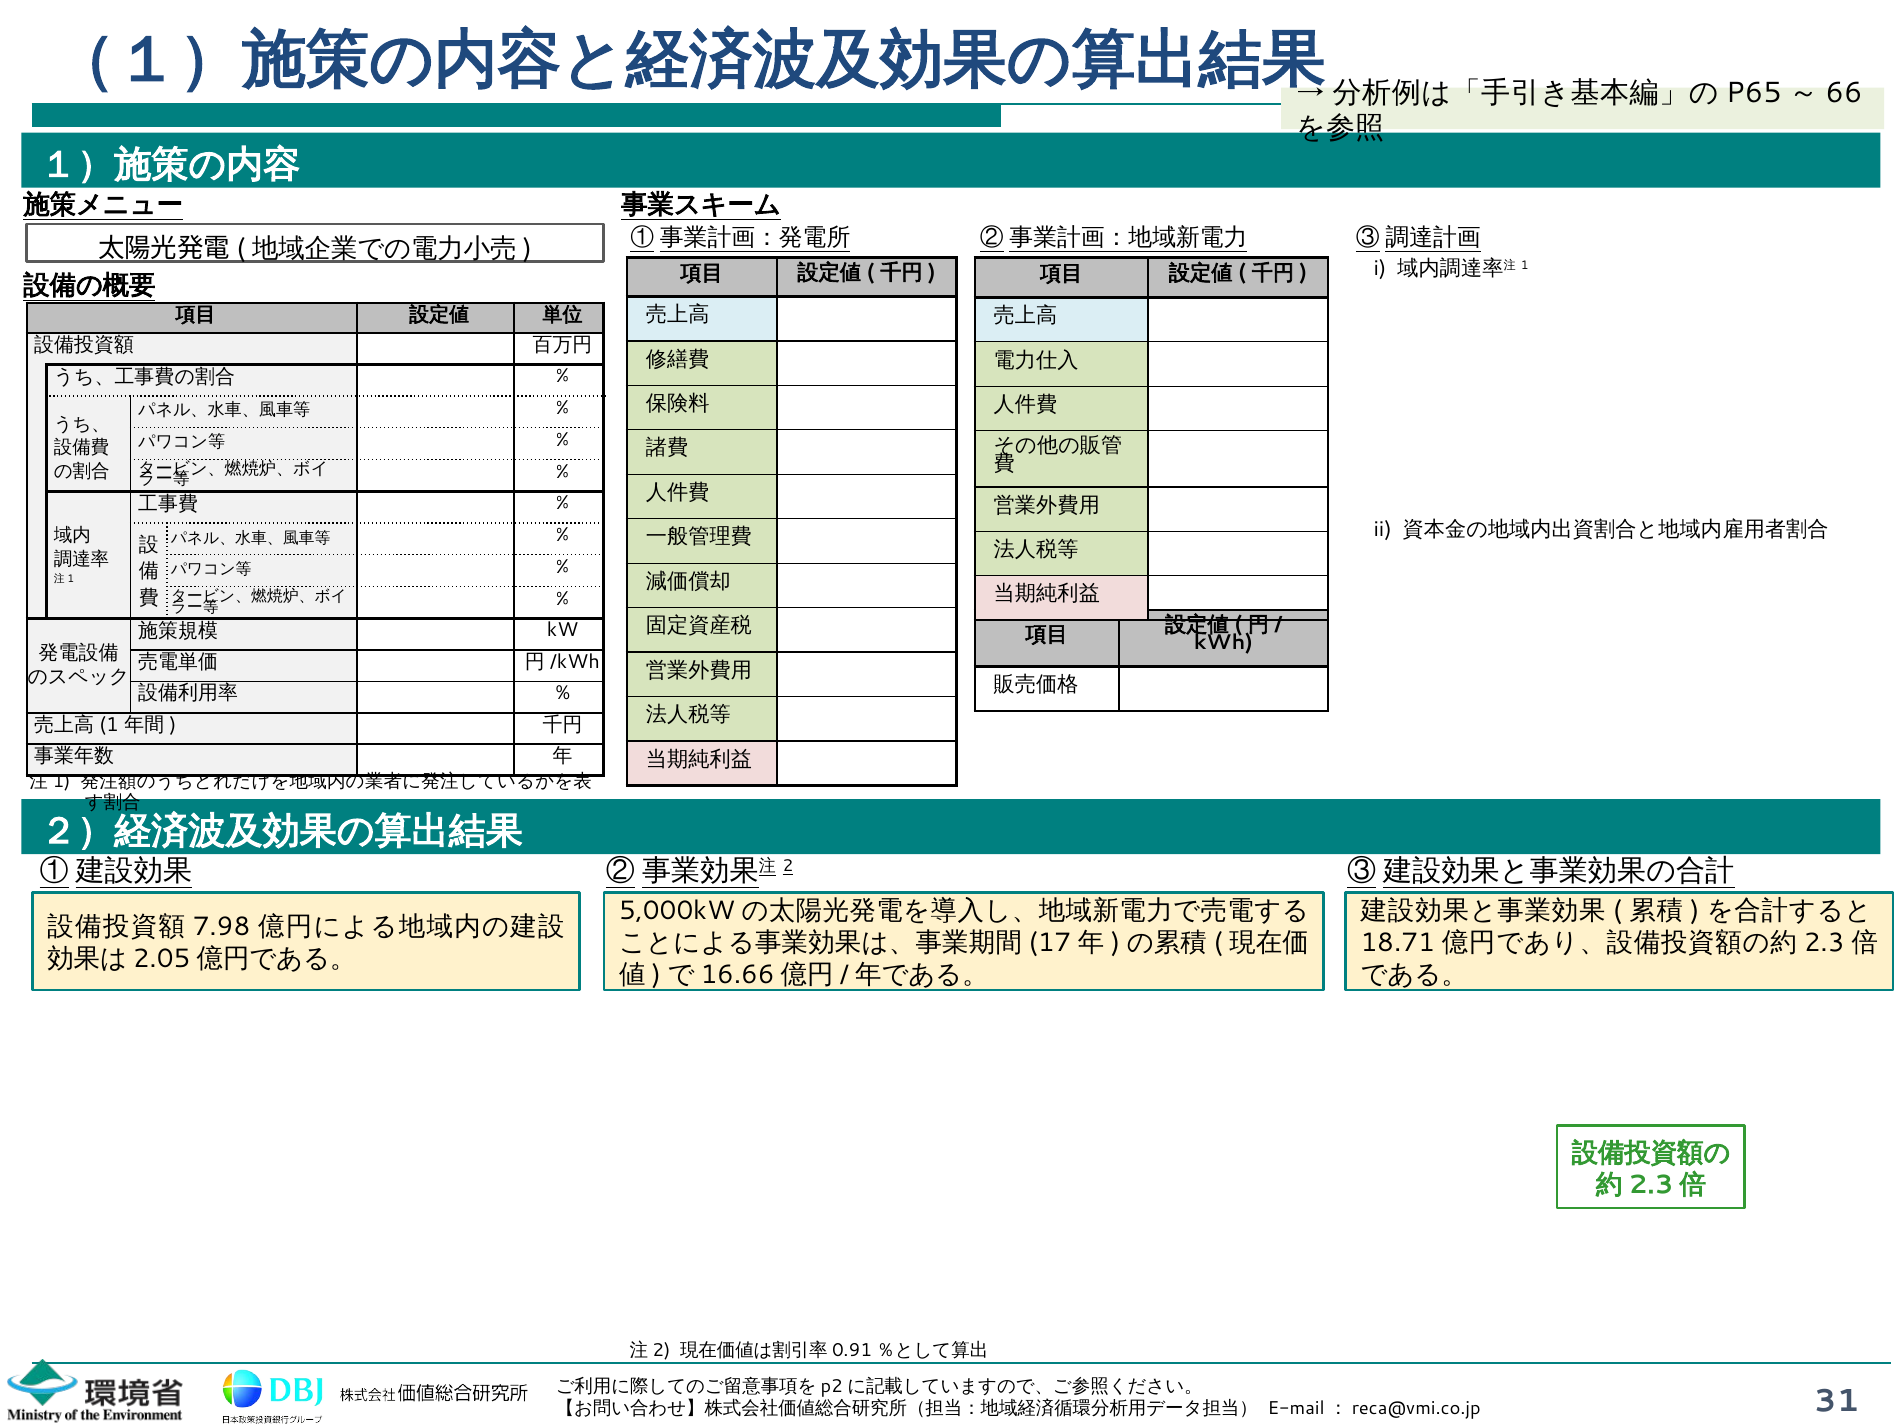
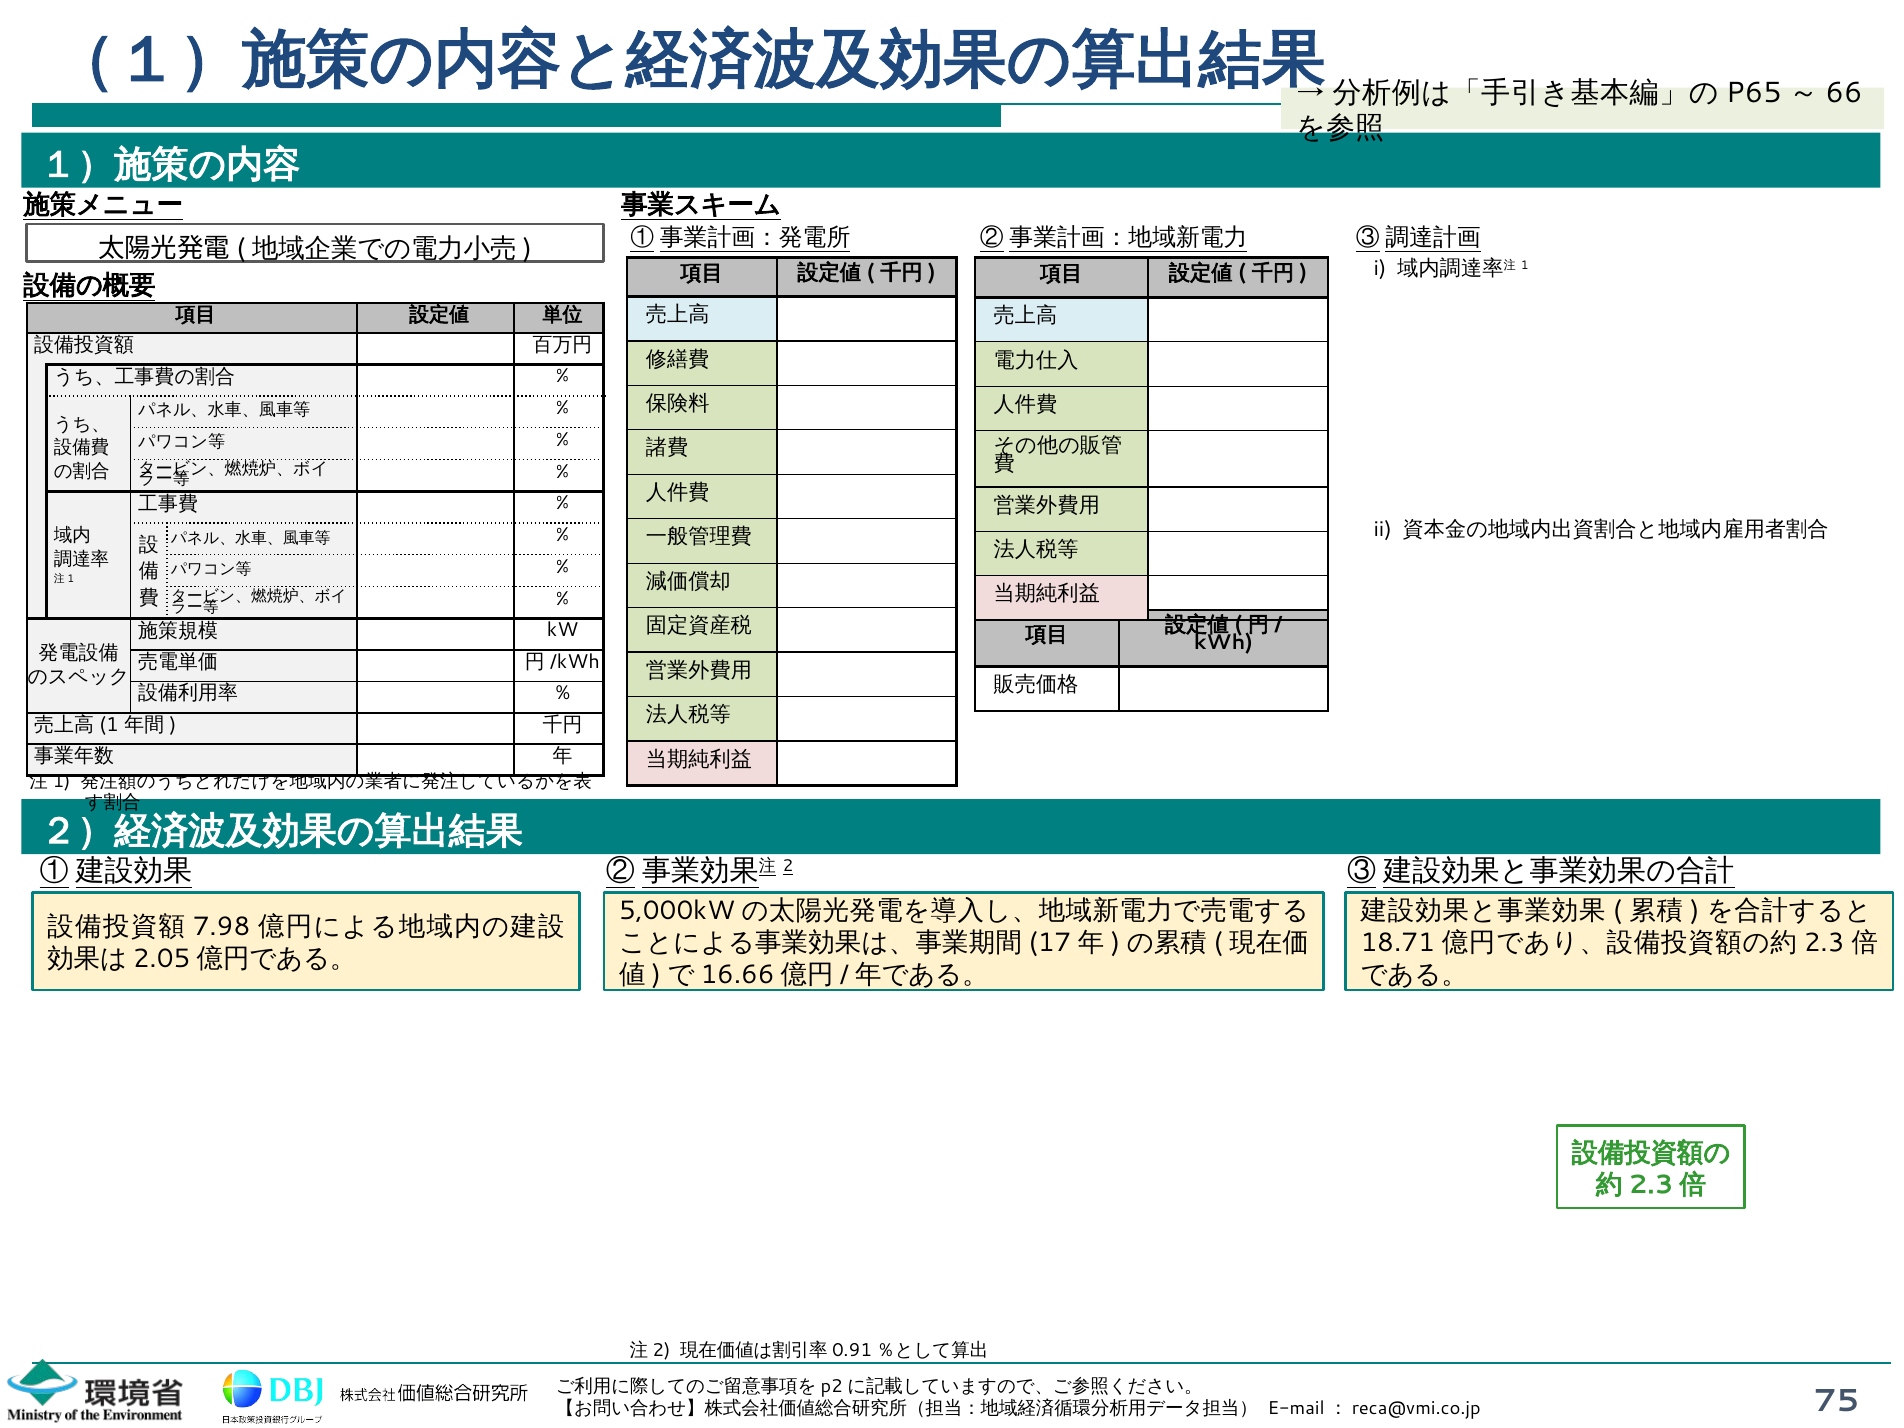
31: 31 -> 75
